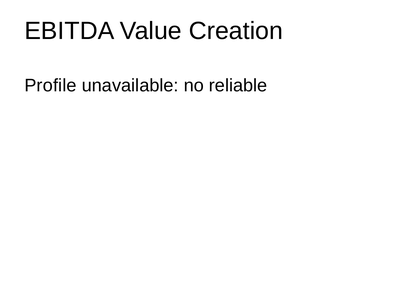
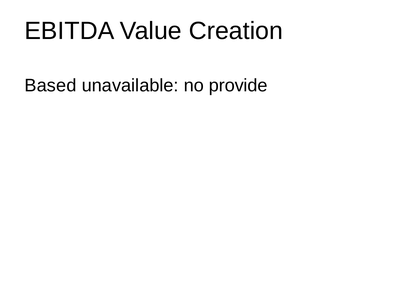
Profile: Profile -> Based
reliable: reliable -> provide
